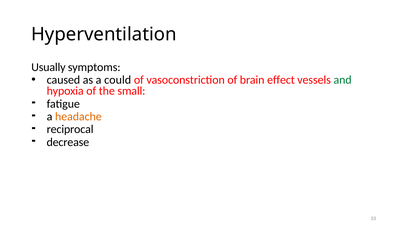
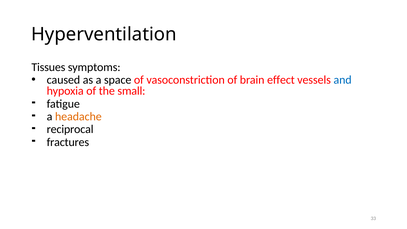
Usually: Usually -> Tissues
could: could -> space
and colour: green -> blue
decrease: decrease -> fractures
